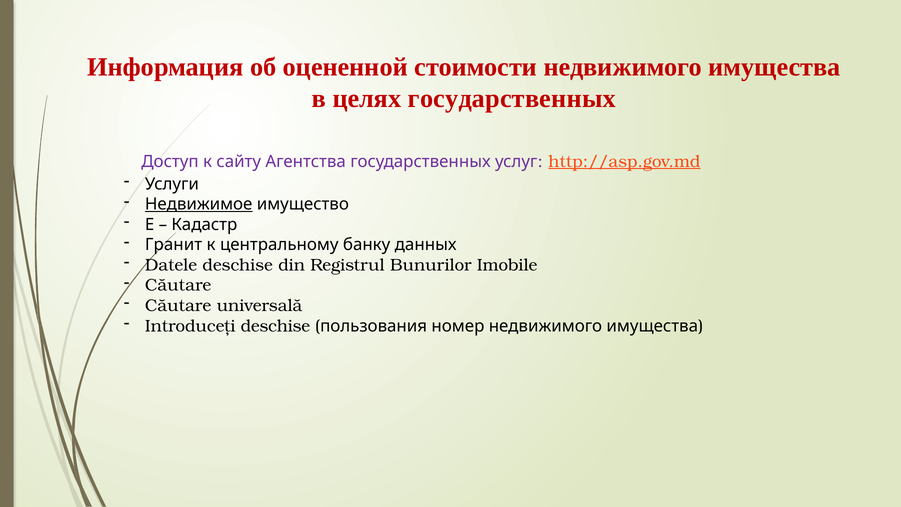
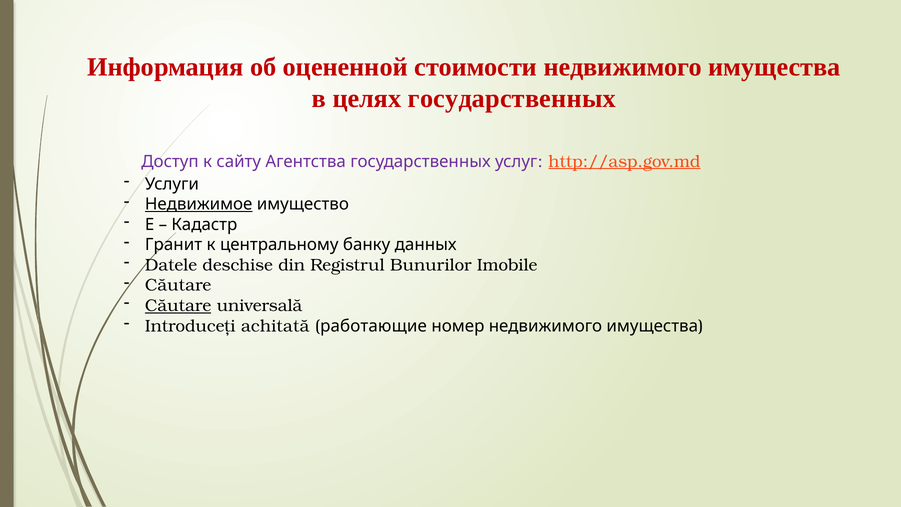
Căutare at (178, 306) underline: none -> present
Introduceți deschise: deschise -> achitată
пользования: пользования -> работающие
